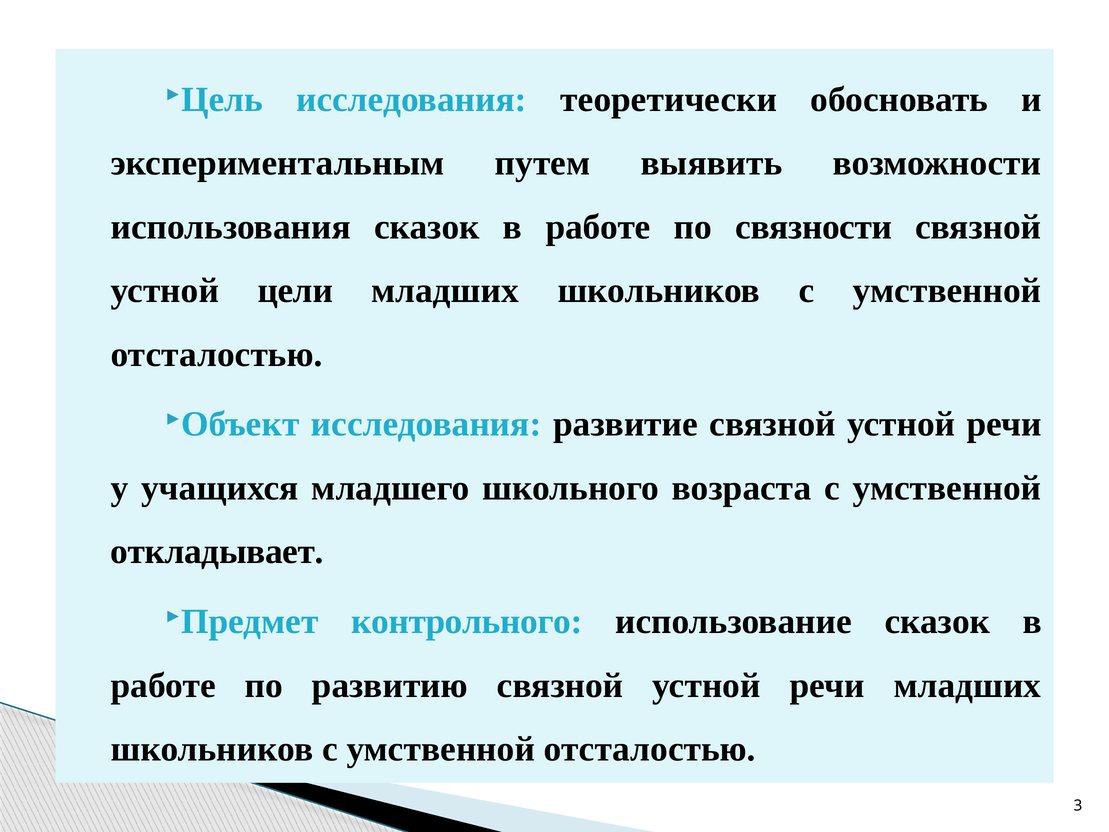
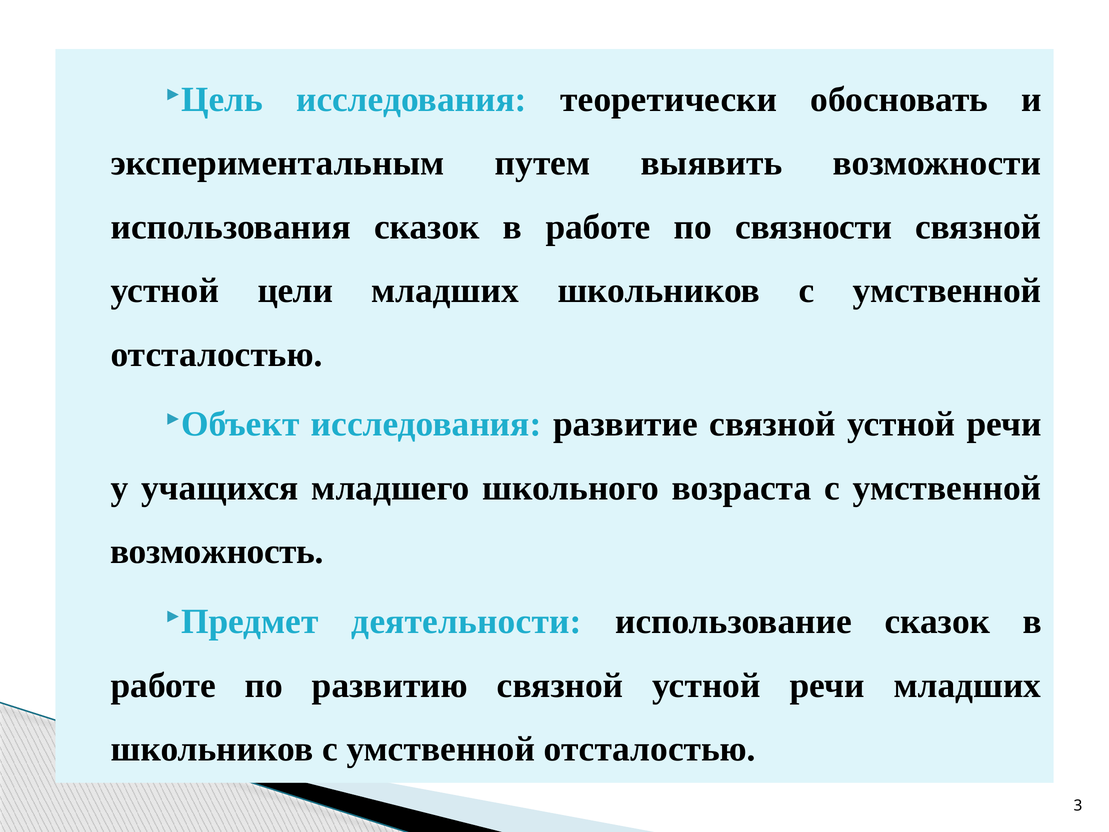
откладывает: откладывает -> возможность
контрольного: контрольного -> деятельности
